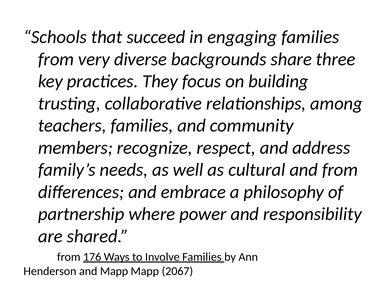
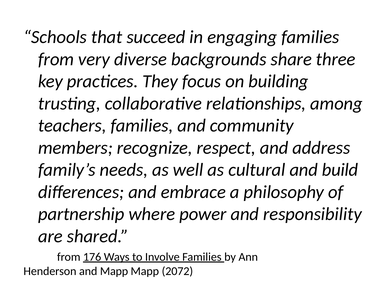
and from: from -> build
2067: 2067 -> 2072
